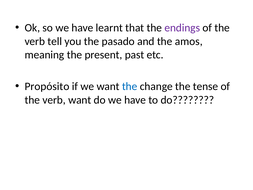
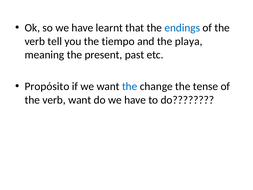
endings colour: purple -> blue
pasado: pasado -> tiempo
amos: amos -> playa
